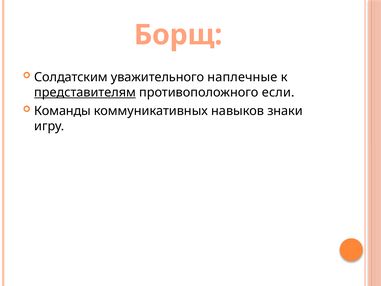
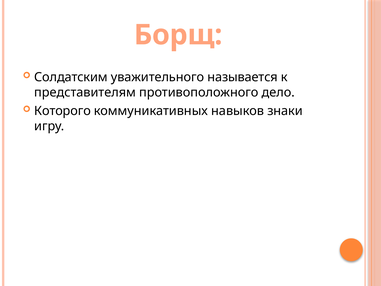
наплечные: наплечные -> называется
представителям underline: present -> none
если: если -> дело
Команды: Команды -> Которого
